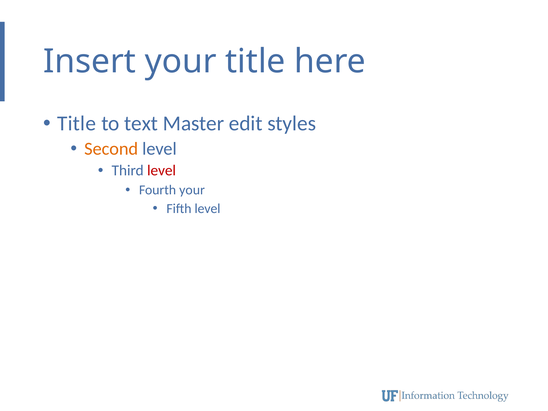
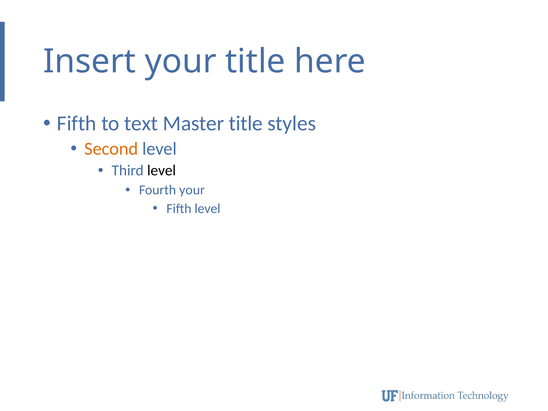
Title at (77, 124): Title -> Fifth
Master edit: edit -> title
level at (162, 171) colour: red -> black
